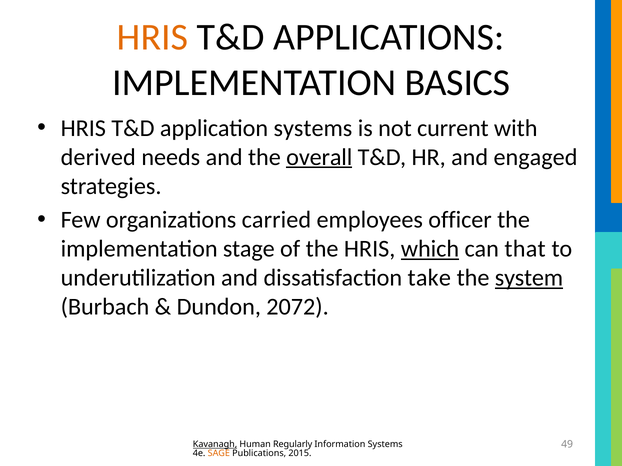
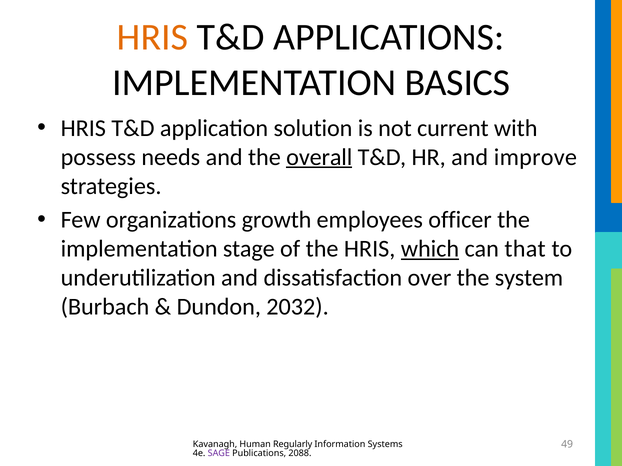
application systems: systems -> solution
derived: derived -> possess
engaged: engaged -> improve
carried: carried -> growth
take: take -> over
system underline: present -> none
2072: 2072 -> 2032
Kavanagh underline: present -> none
SAGE colour: orange -> purple
2015: 2015 -> 2088
